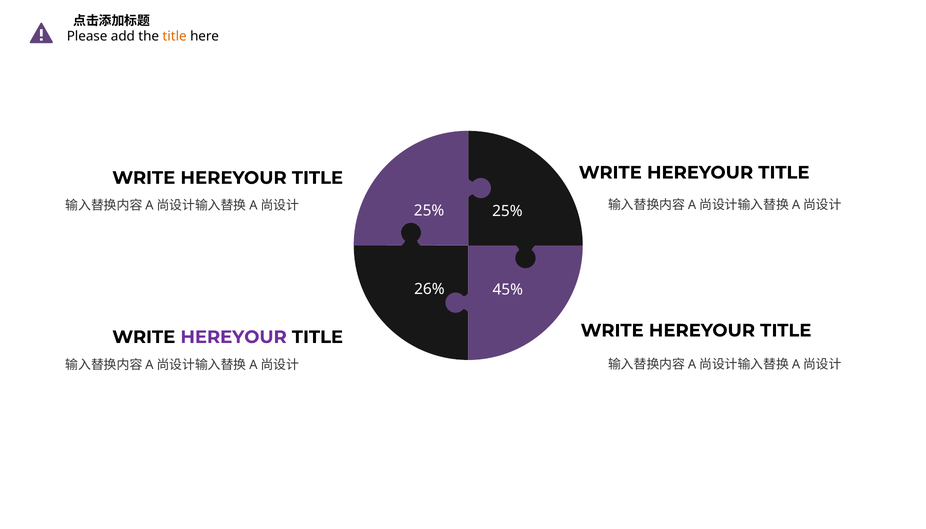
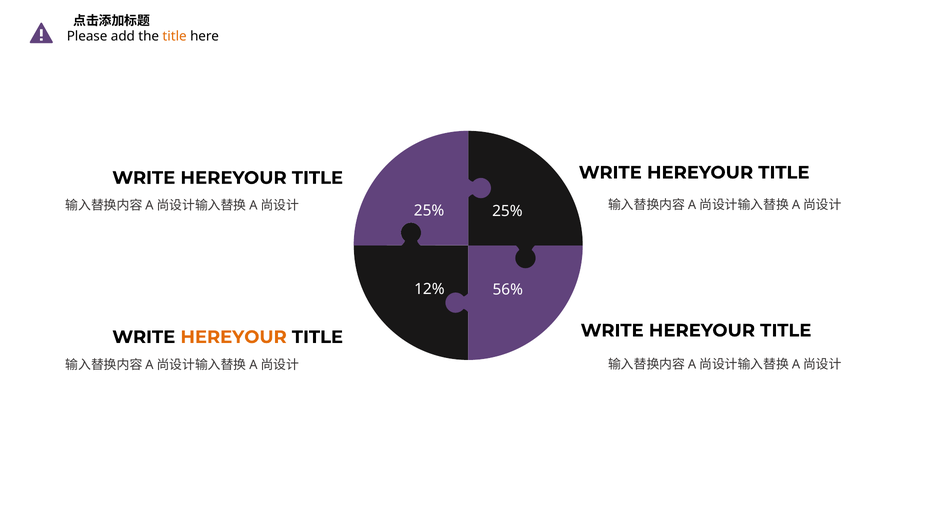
26%: 26% -> 12%
45%: 45% -> 56%
HEREYOUR at (234, 337) colour: purple -> orange
